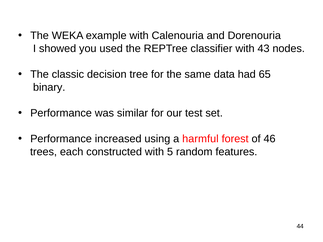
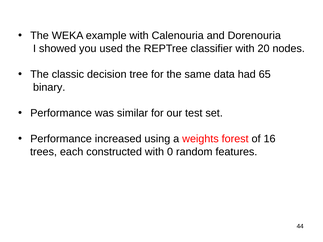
43: 43 -> 20
harmful: harmful -> weights
46: 46 -> 16
5: 5 -> 0
